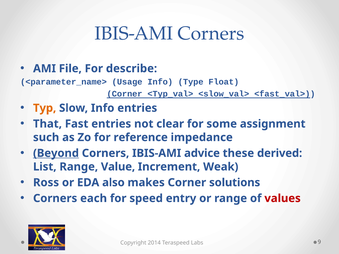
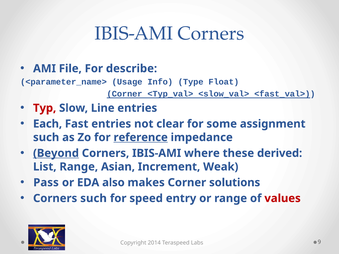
Typ colour: orange -> red
Slow Info: Info -> Line
That: That -> Each
reference underline: none -> present
advice: advice -> where
Value: Value -> Asian
Ross: Ross -> Pass
Corners each: each -> such
